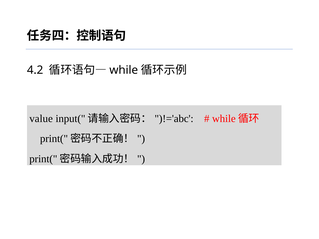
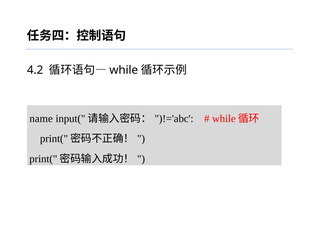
value: value -> name
